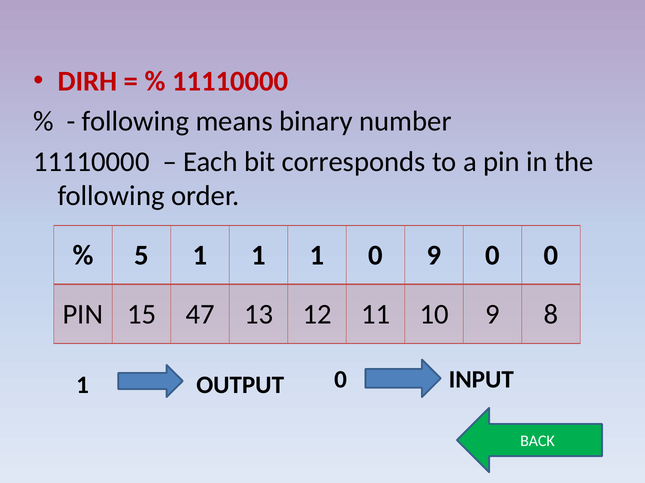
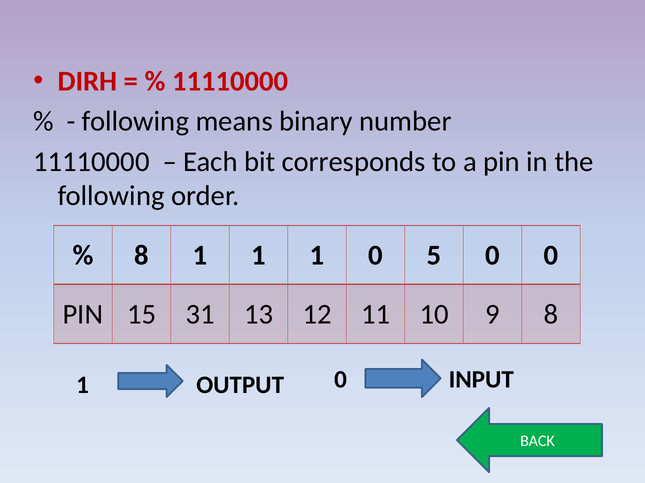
5 at (142, 256): 5 -> 8
0 9: 9 -> 5
47: 47 -> 31
